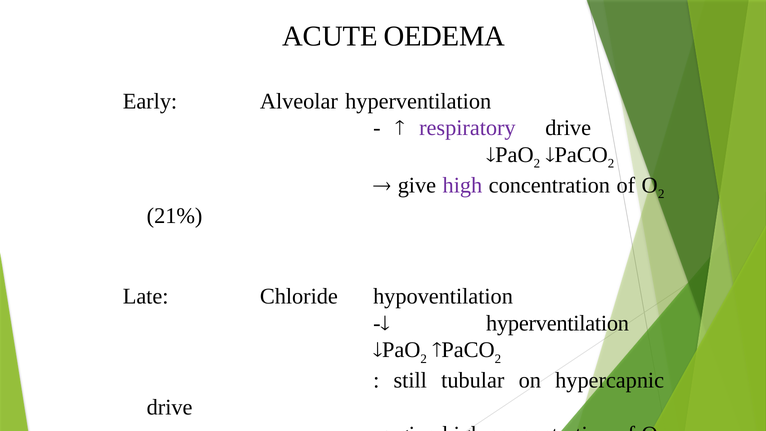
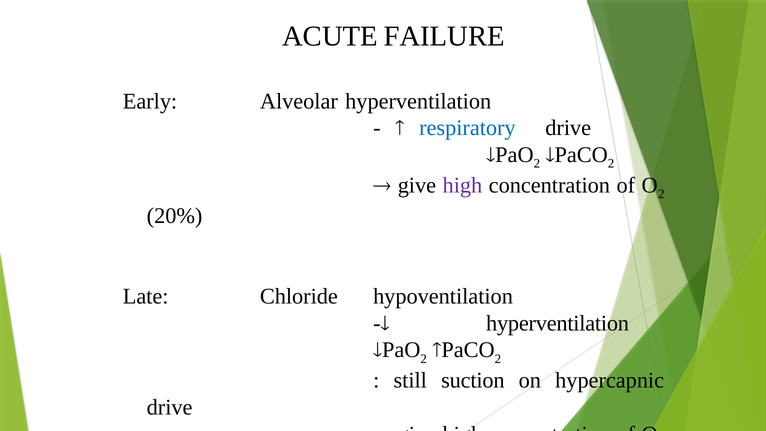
OEDEMA: OEDEMA -> FAILURE
respiratory colour: purple -> blue
21%: 21% -> 20%
tubular: tubular -> suction
